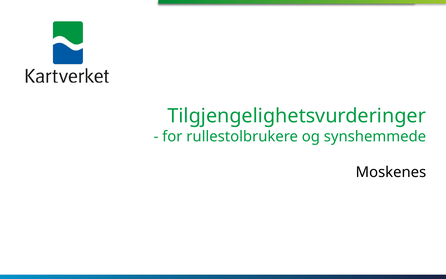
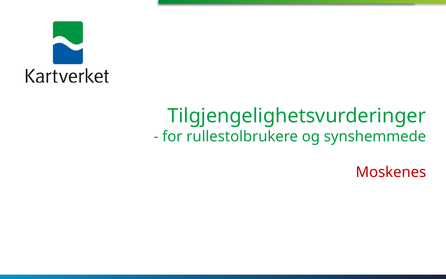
Moskenes colour: black -> red
